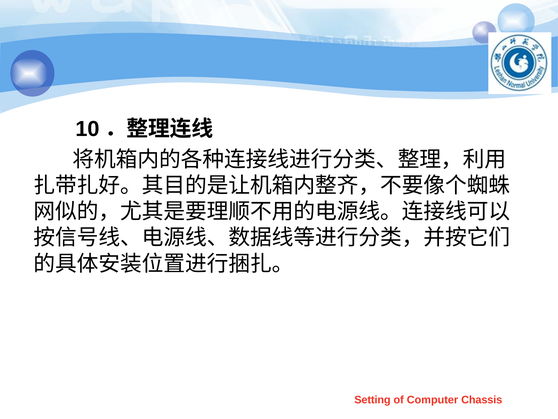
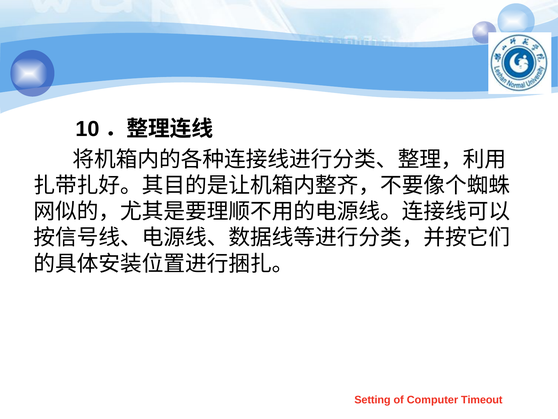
Chassis: Chassis -> Timeout
